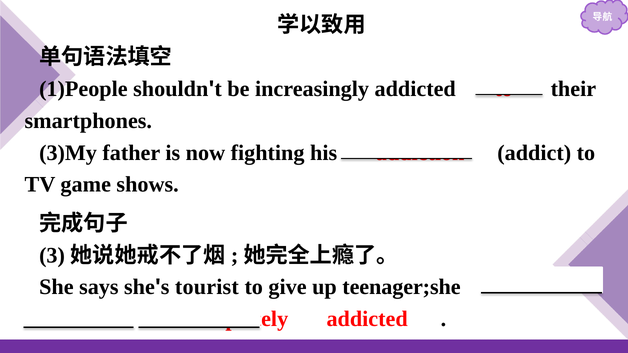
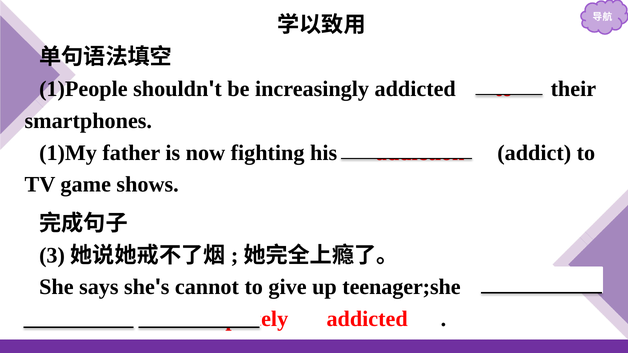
3)My: 3)My -> 1)My
tourist: tourist -> cannot
